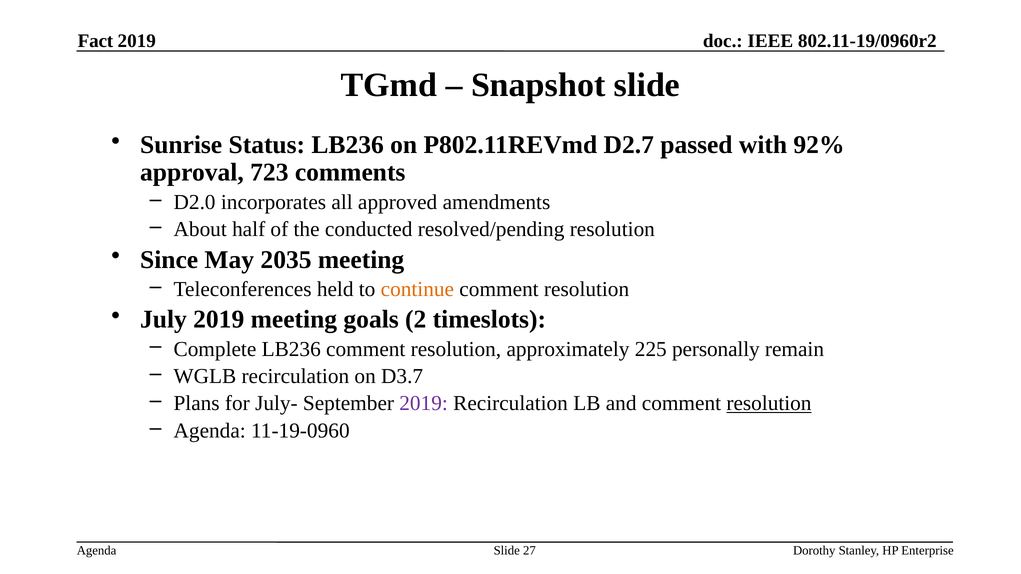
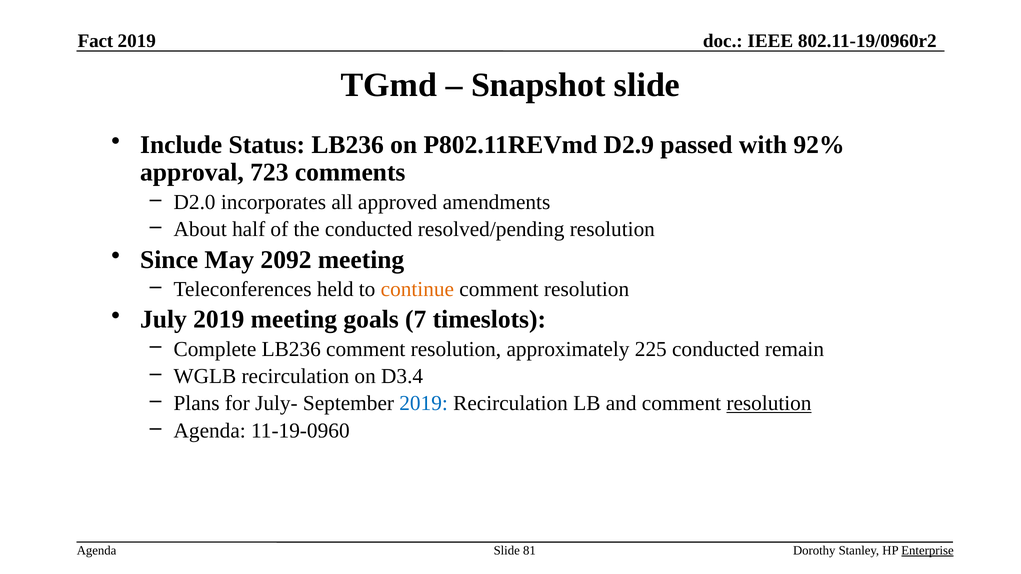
Sunrise: Sunrise -> Include
D2.7: D2.7 -> D2.9
2035: 2035 -> 2092
2: 2 -> 7
225 personally: personally -> conducted
D3.7: D3.7 -> D3.4
2019 at (424, 404) colour: purple -> blue
27: 27 -> 81
Enterprise underline: none -> present
